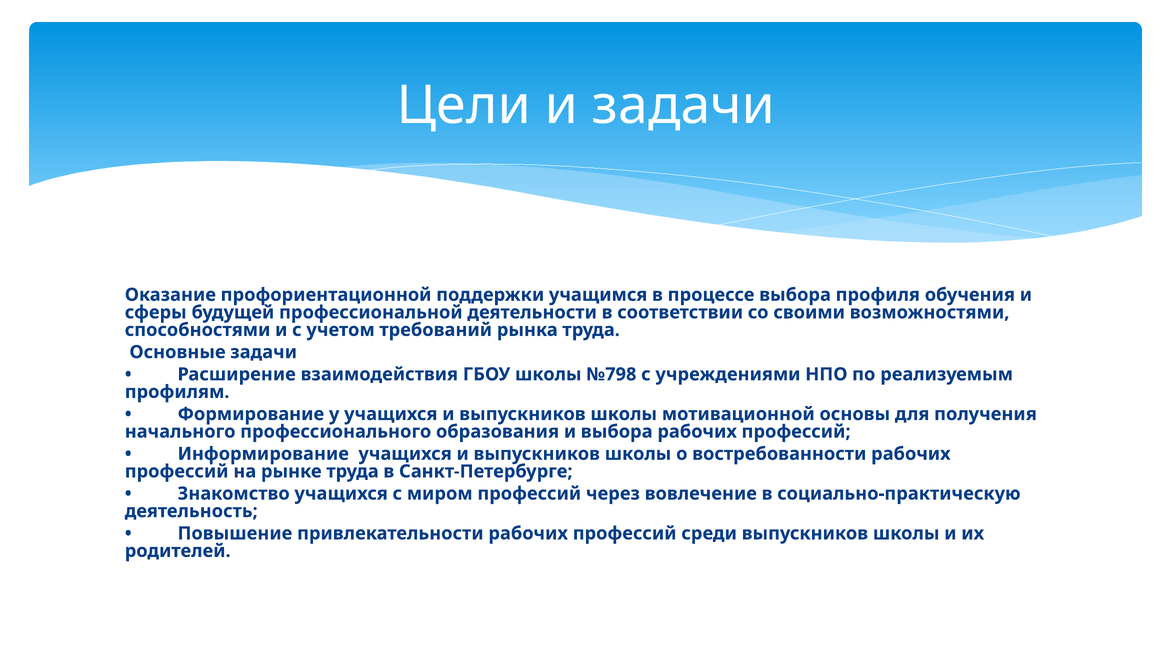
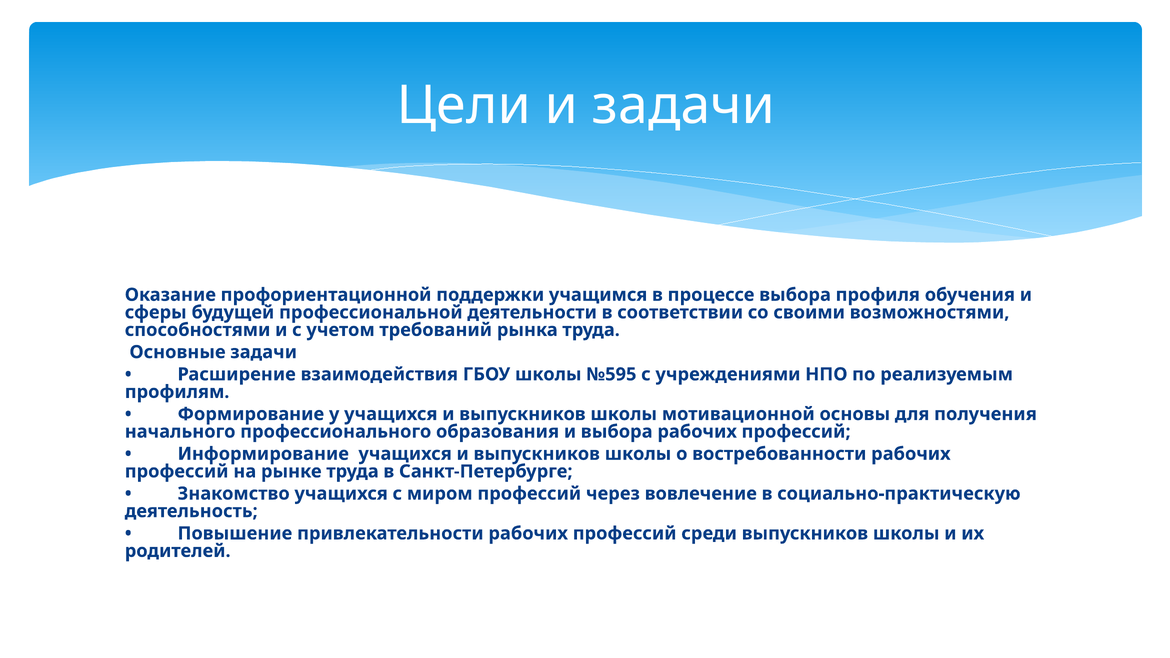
№798: №798 -> №595
